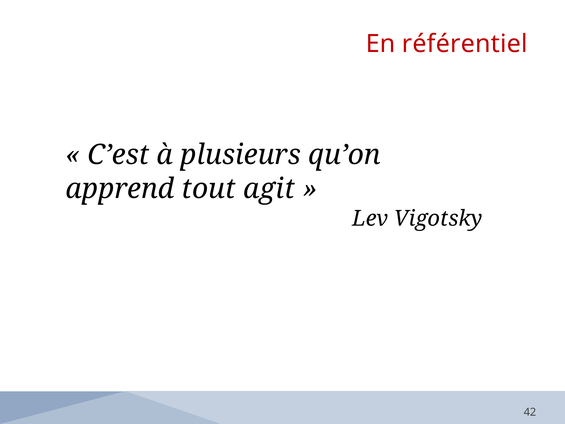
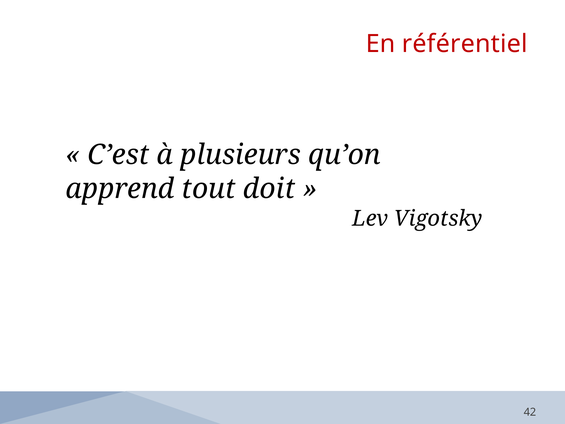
agit: agit -> doit
